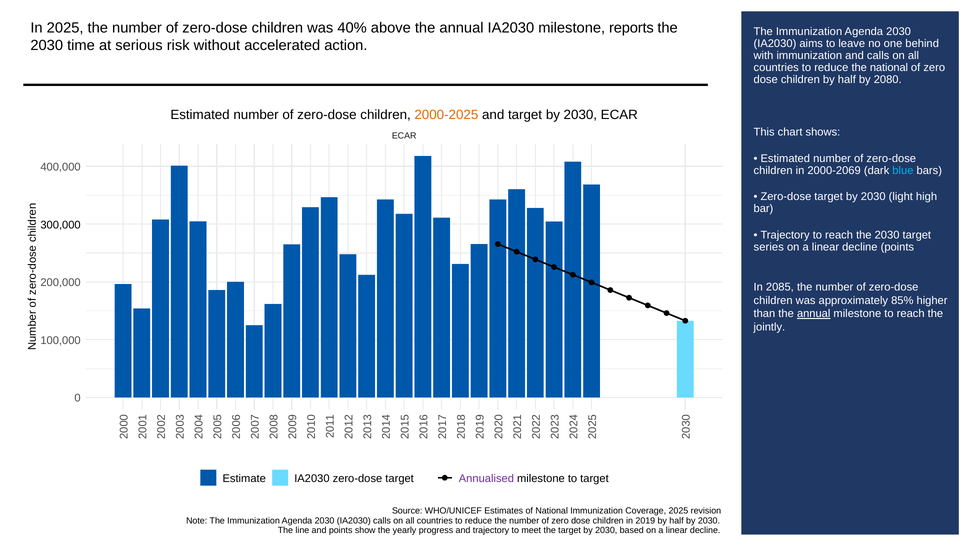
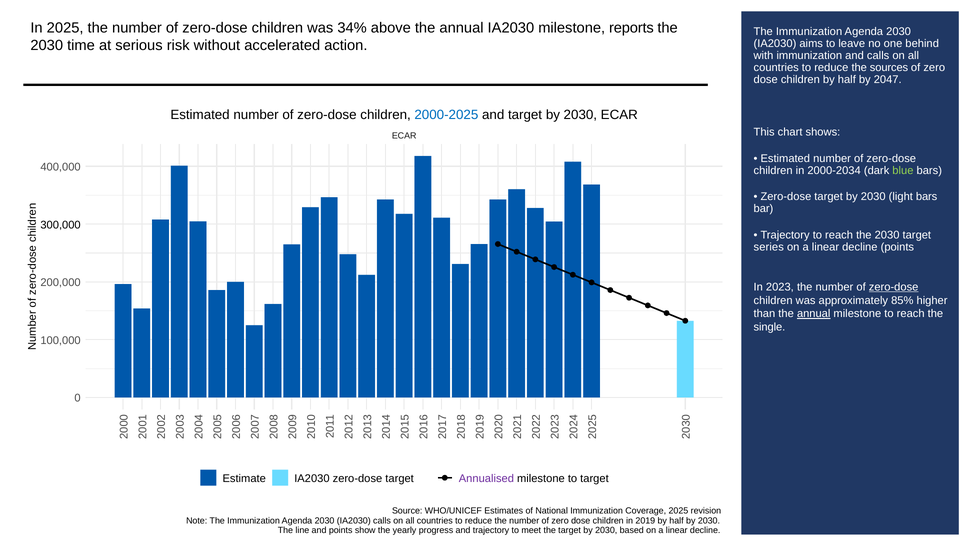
40%: 40% -> 34%
the national: national -> sources
2080: 2080 -> 2047
2000-2025 colour: orange -> blue
2000-2069: 2000-2069 -> 2000-2034
blue colour: light blue -> light green
light high: high -> bars
2085: 2085 -> 2023
zero-dose at (894, 287) underline: none -> present
jointly: jointly -> single
